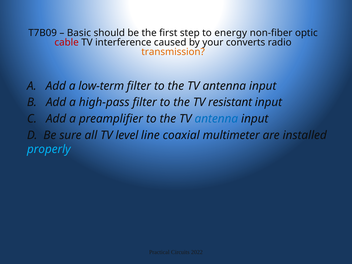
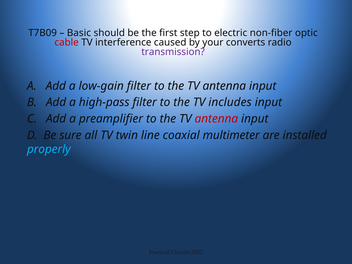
energy: energy -> electric
transmission colour: orange -> purple
low-term: low-term -> low-gain
resistant: resistant -> includes
antenna at (216, 119) colour: blue -> red
level: level -> twin
